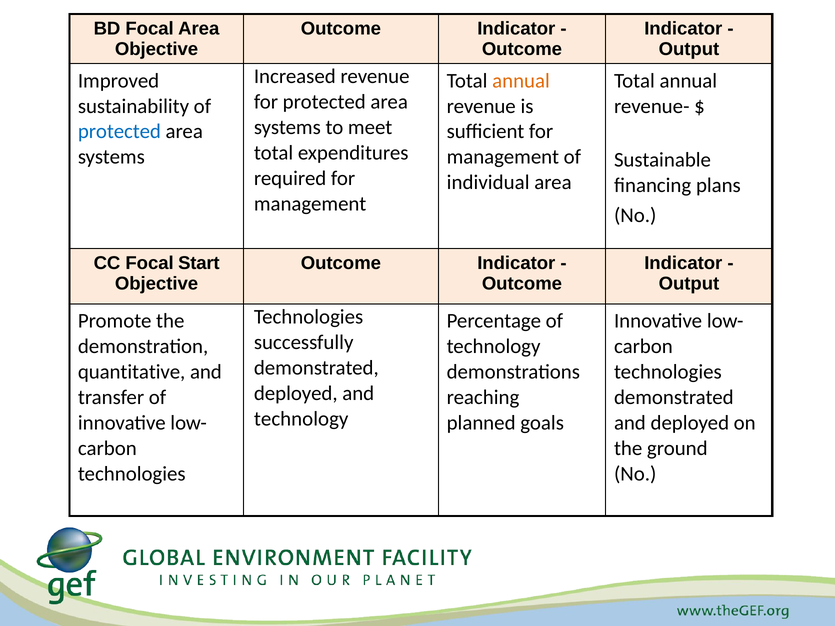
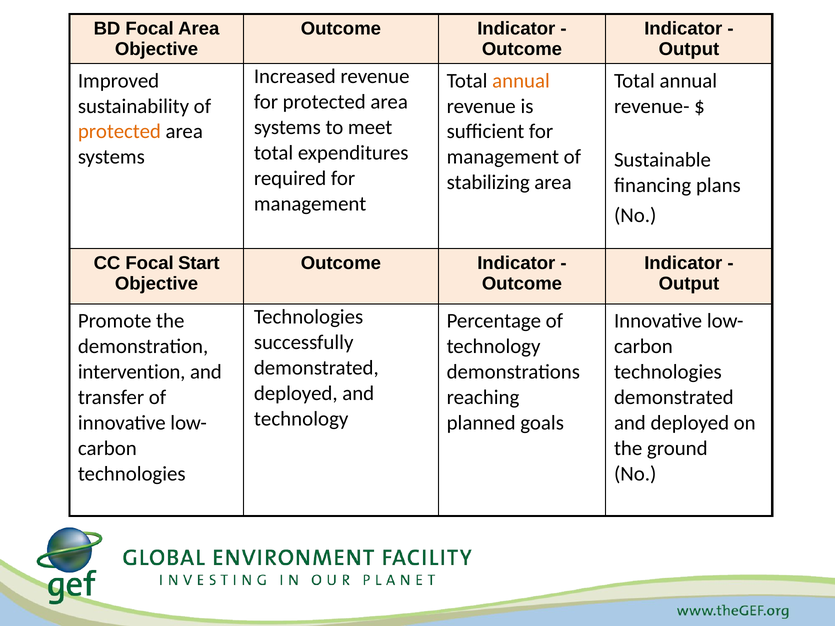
protected at (119, 132) colour: blue -> orange
individual: individual -> stabilizing
quantitative: quantitative -> intervention
